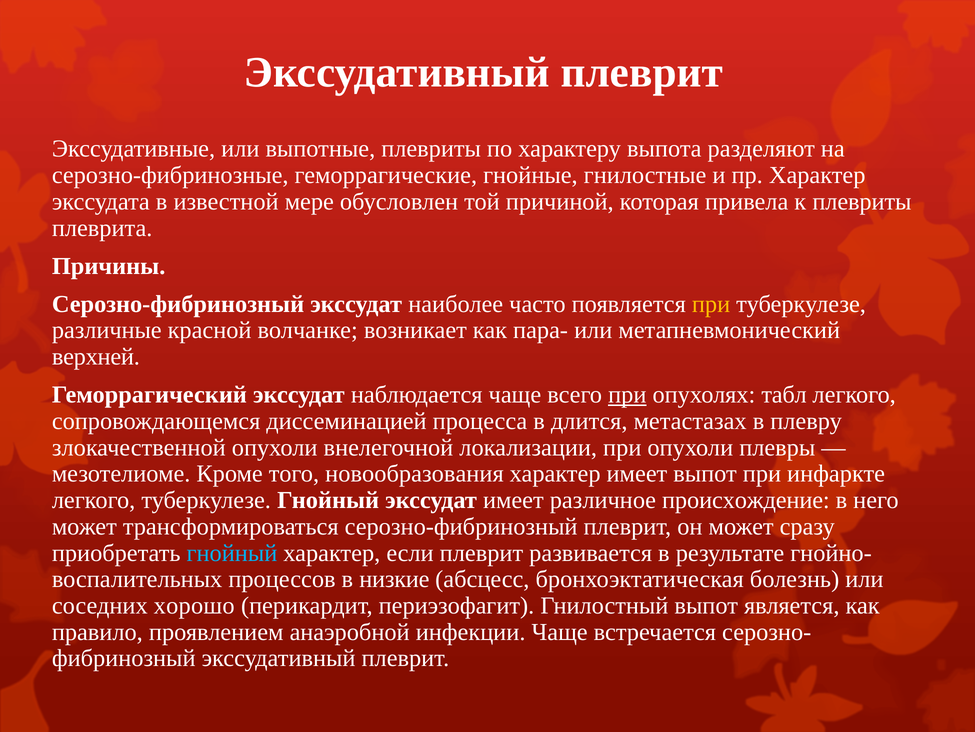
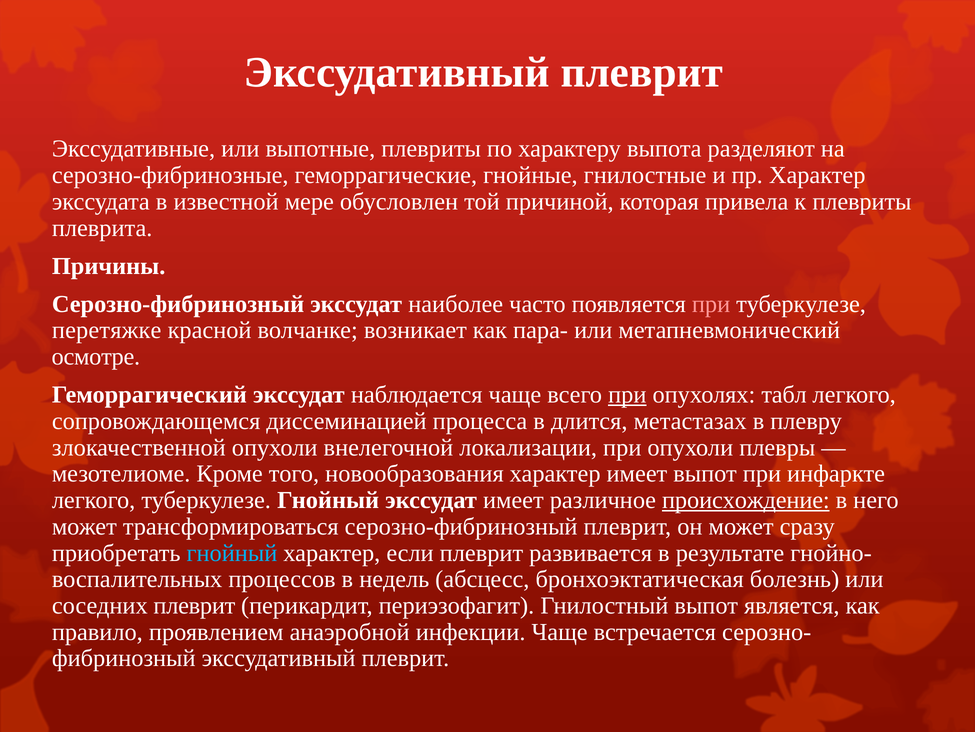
при at (711, 304) colour: yellow -> pink
различные: различные -> перетяжке
верхней: верхней -> осмотре
происхождение underline: none -> present
низкие: низкие -> недель
соседних хорошо: хорошо -> плеврит
